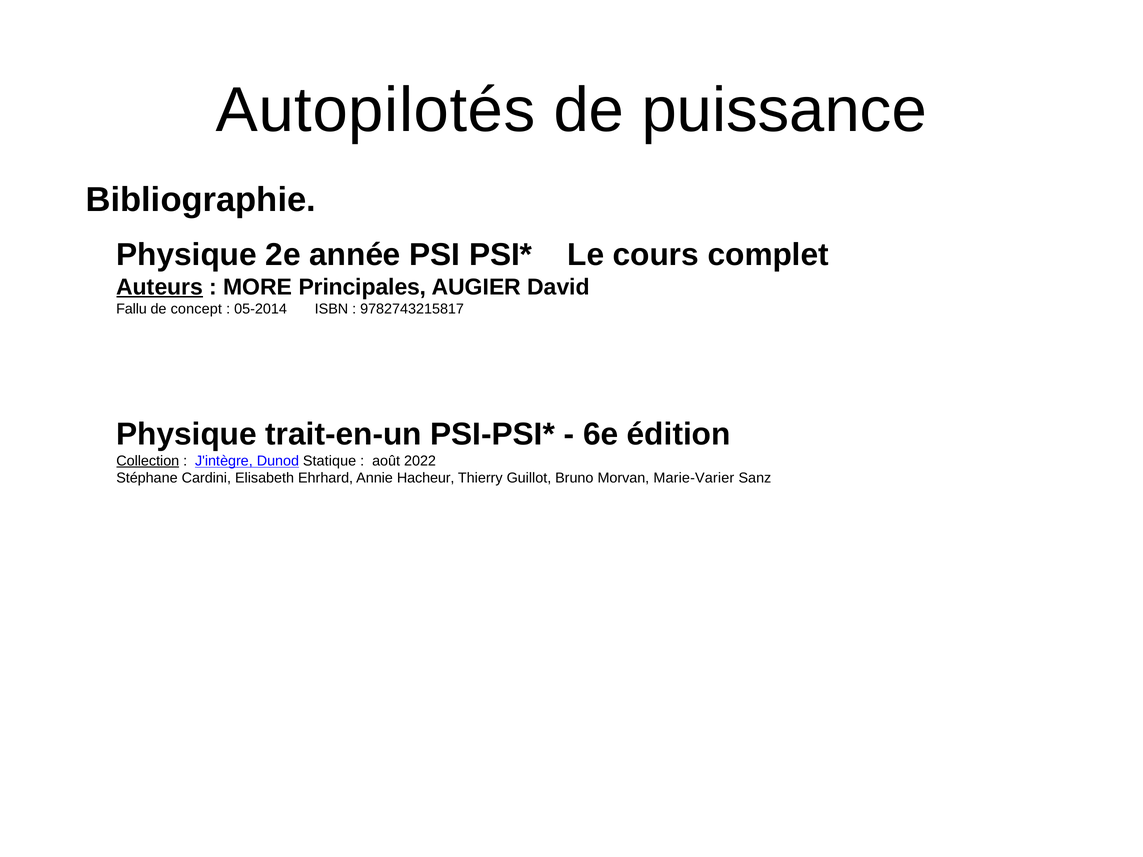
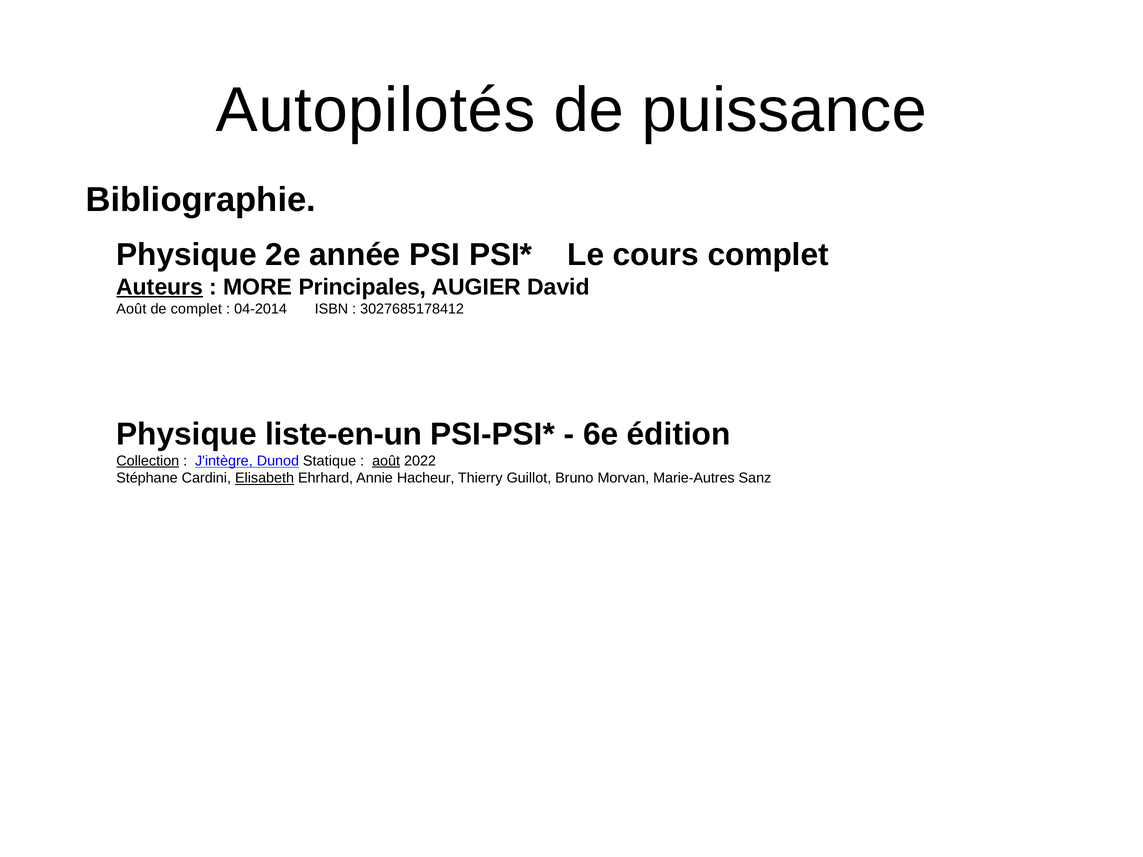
Fallu at (132, 309): Fallu -> Août
de concept: concept -> complet
05-2014: 05-2014 -> 04-2014
9782743215817: 9782743215817 -> 3027685178412
trait-en-un: trait-en-un -> liste-en-un
août at (386, 461) underline: none -> present
Elisabeth underline: none -> present
Marie-Varier: Marie-Varier -> Marie-Autres
